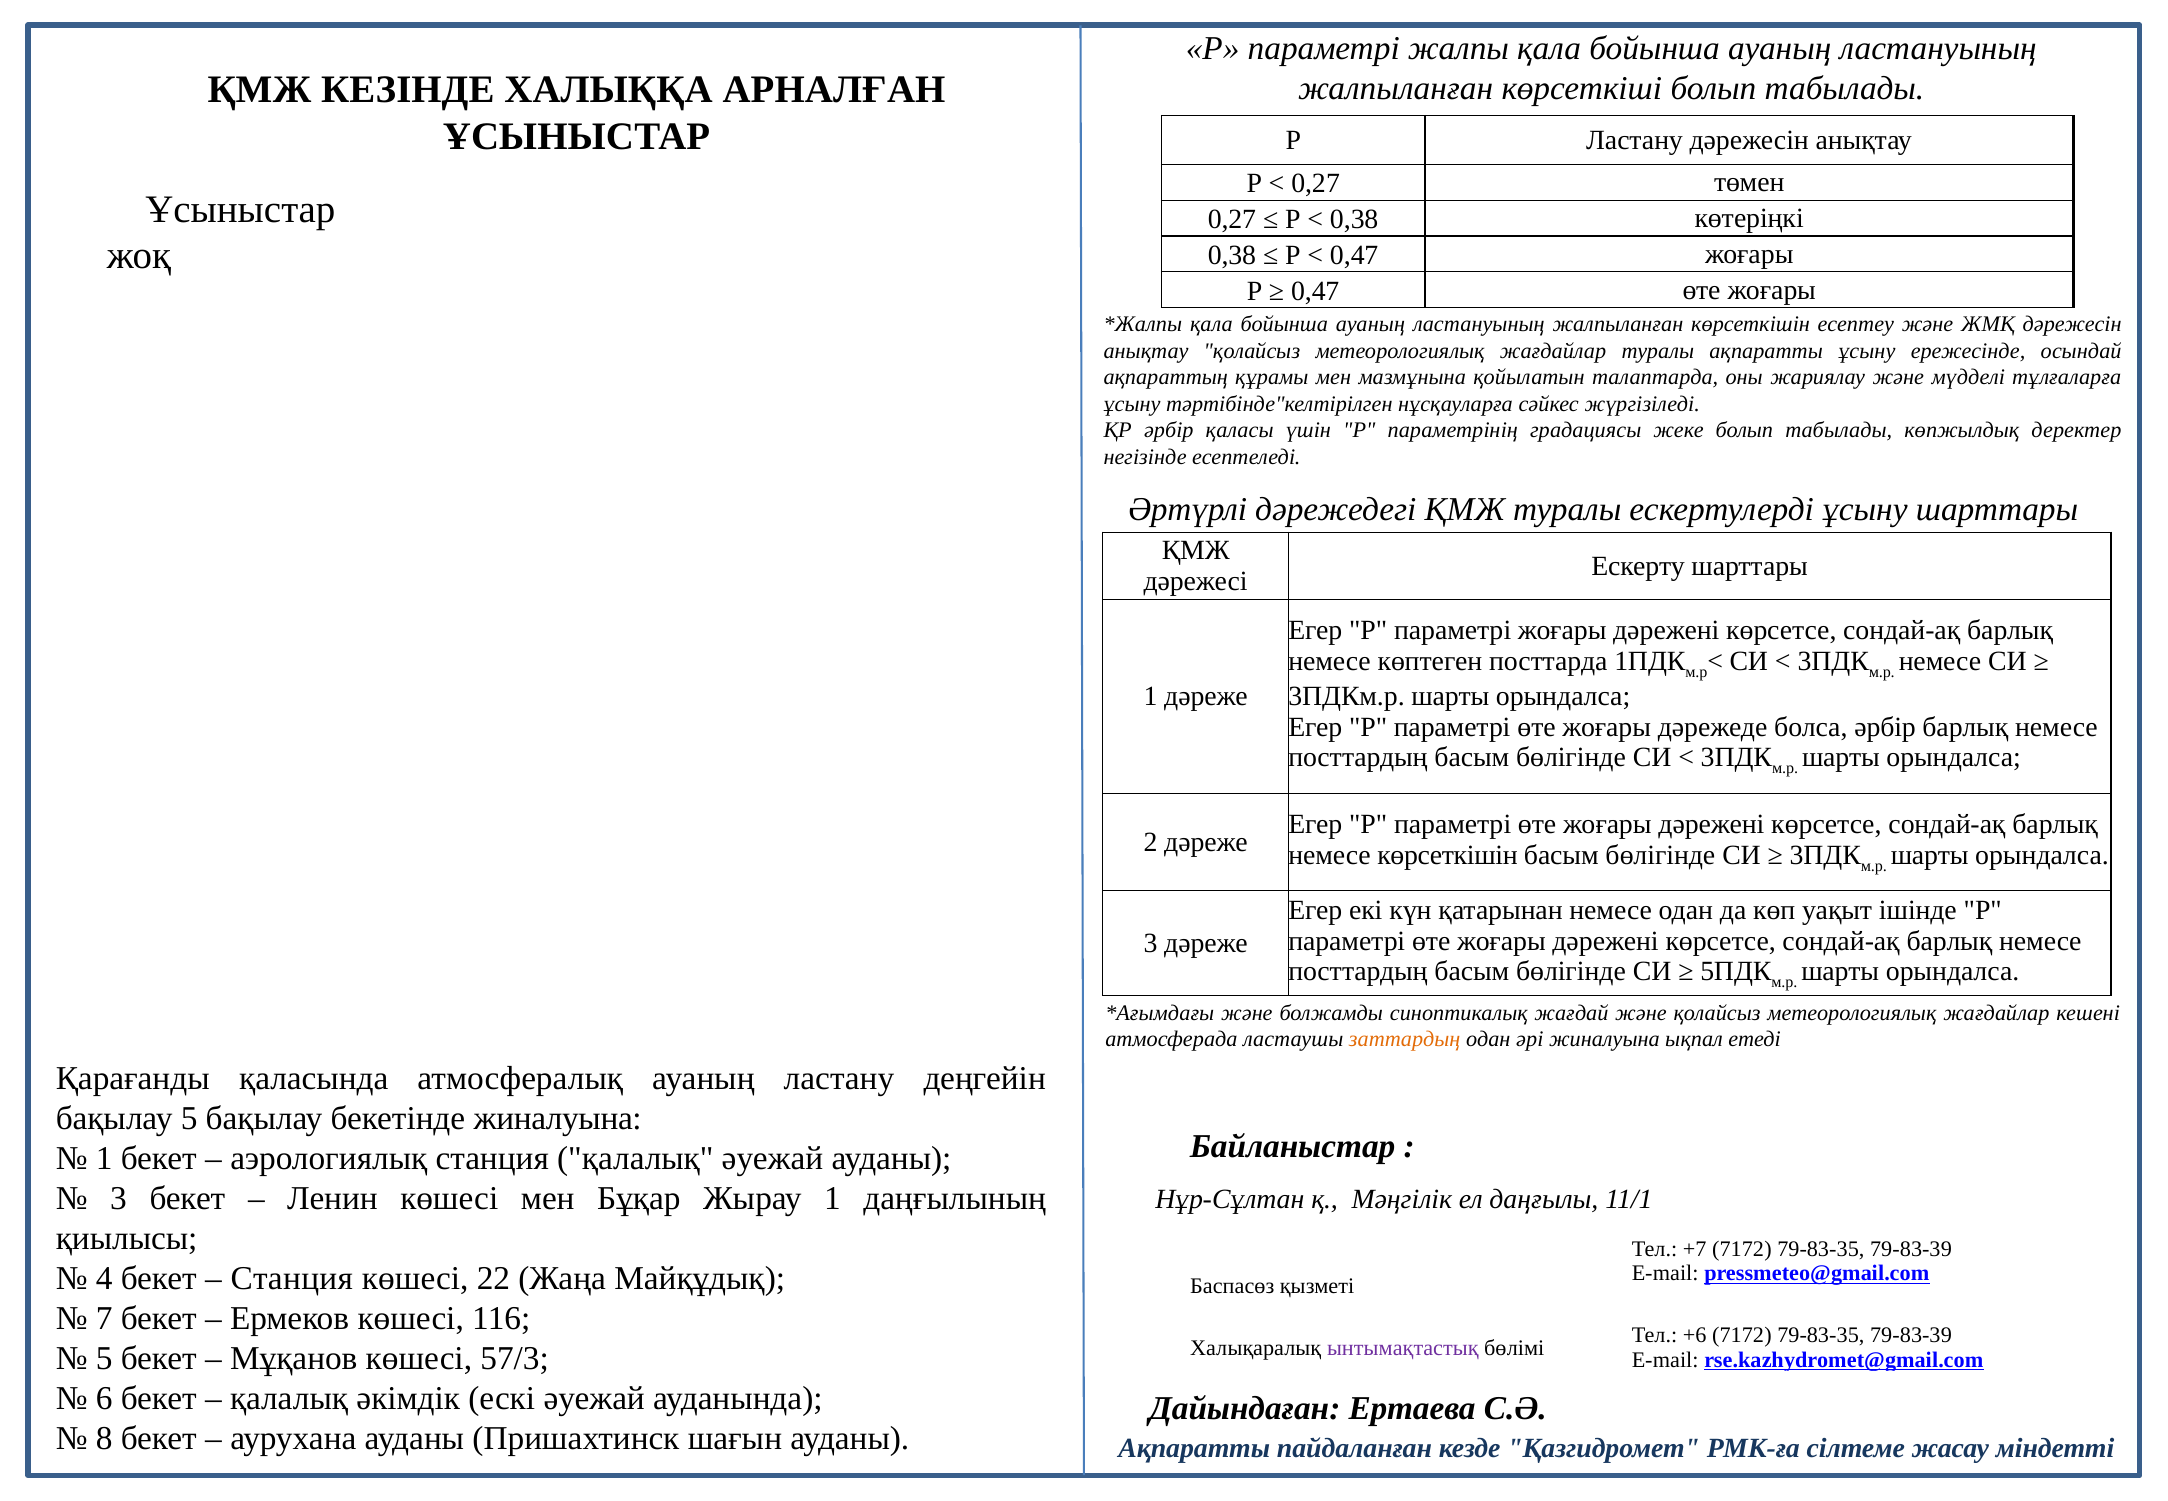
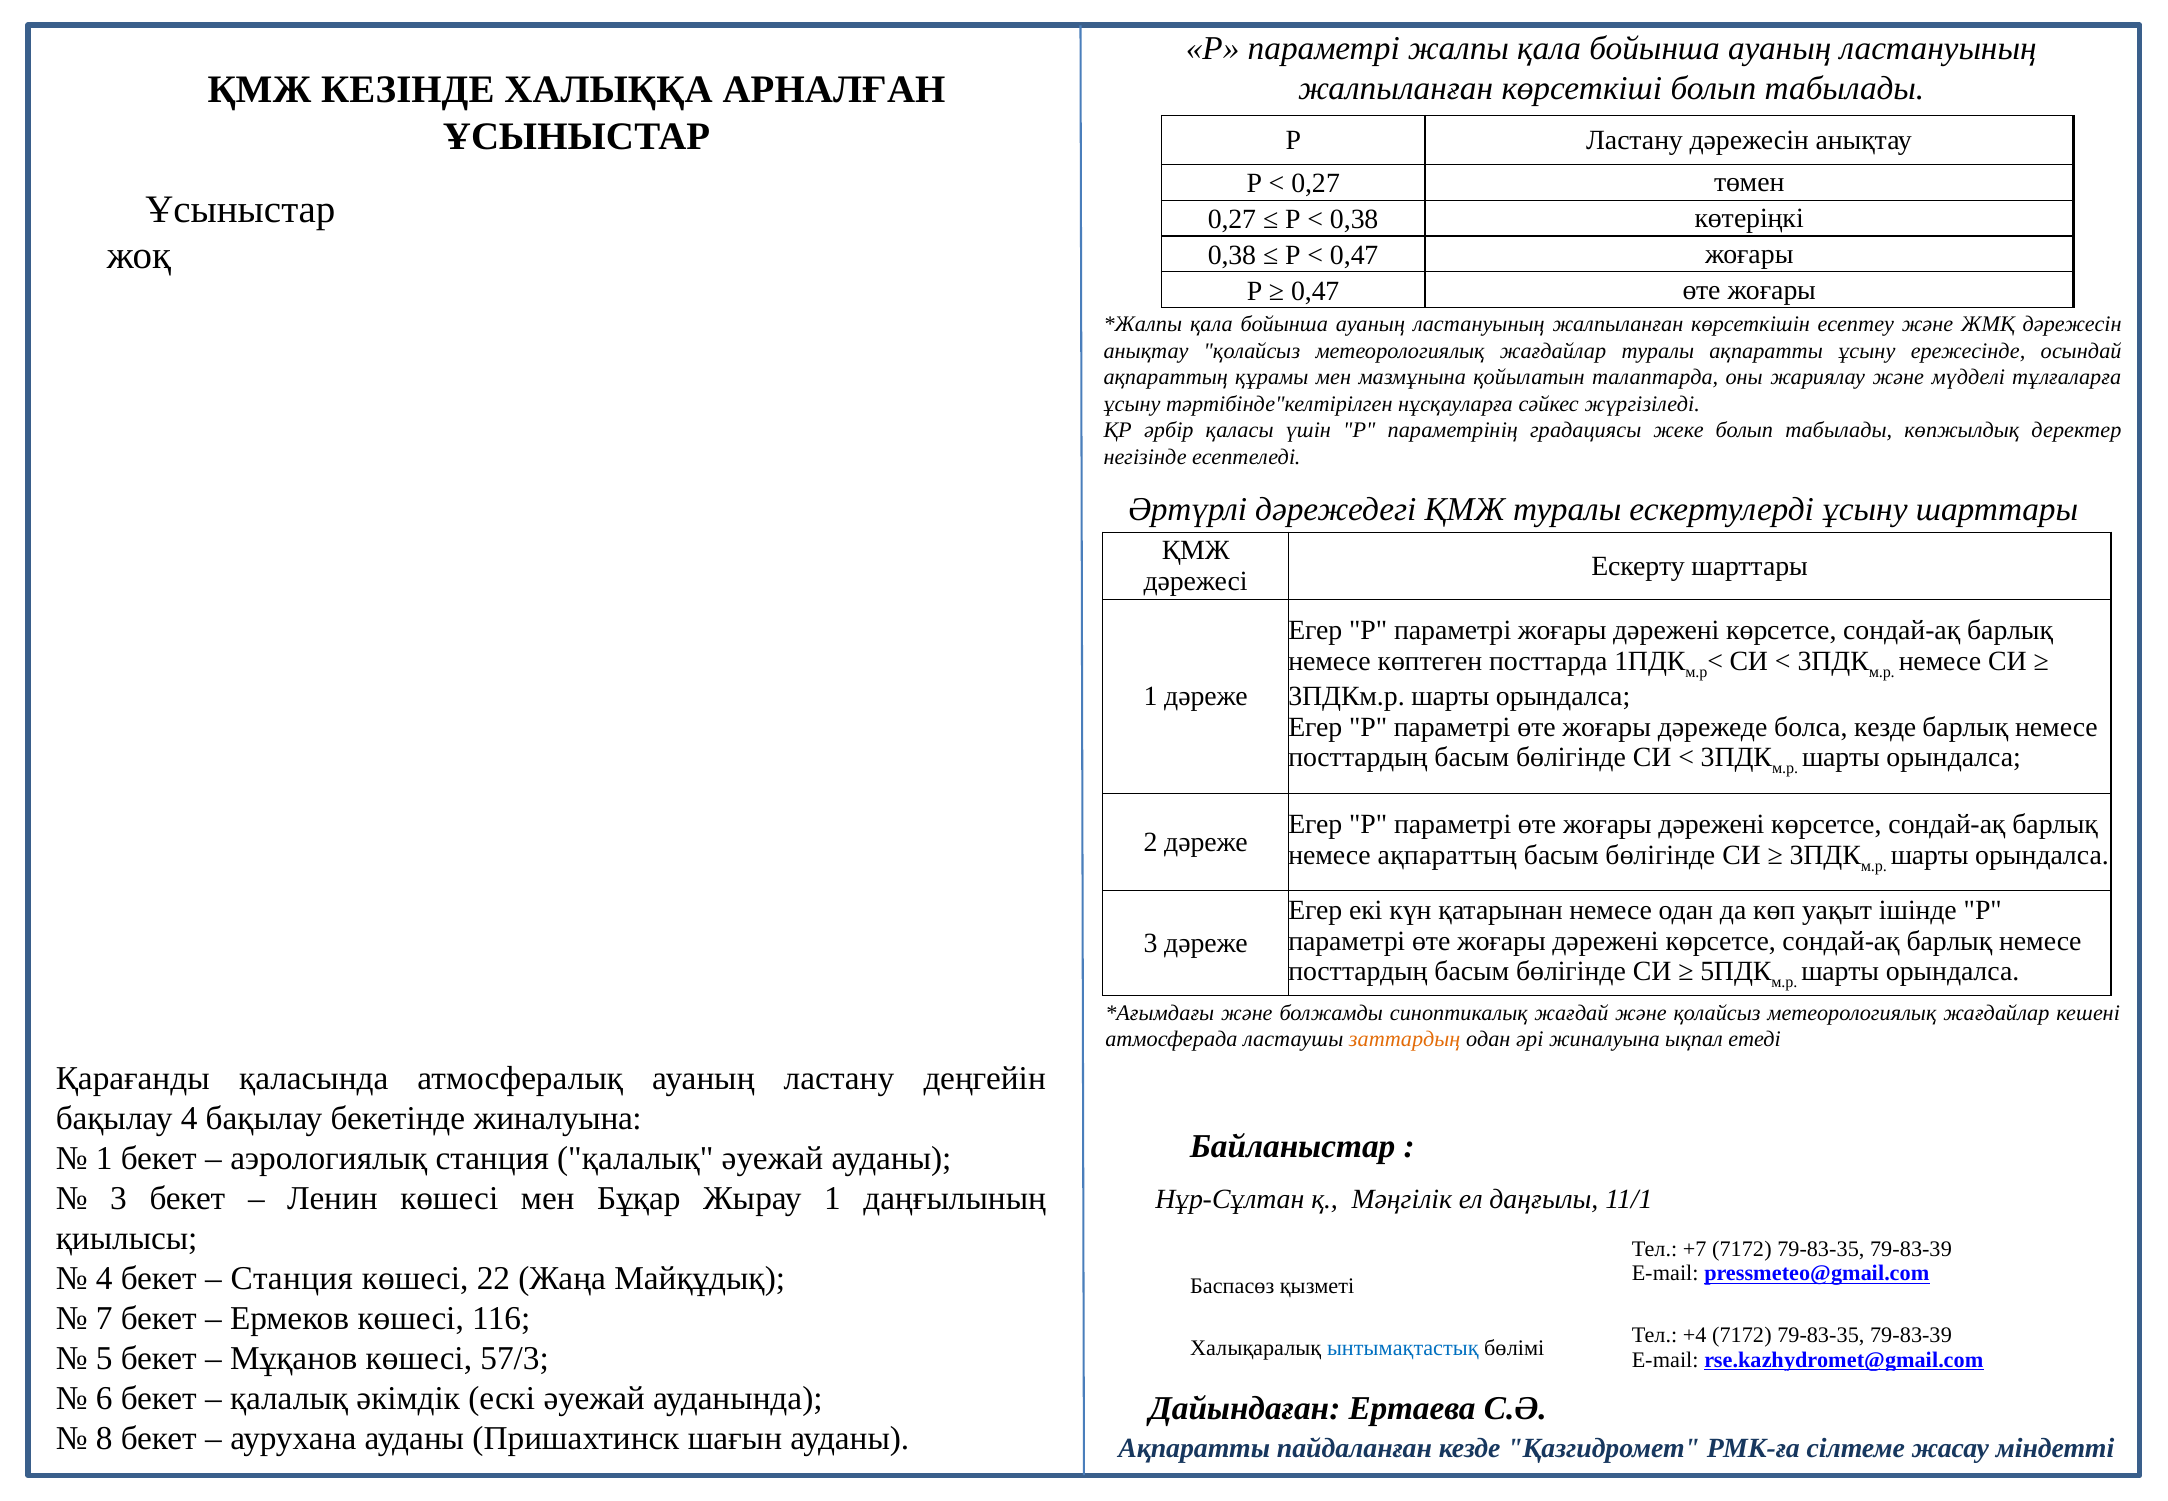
болса әрбір: әрбір -> кезде
немесе көрсеткішін: көрсеткішін -> ақпараттың
бақылау 5: 5 -> 4
+6: +6 -> +4
ынтымақтастық colour: purple -> blue
